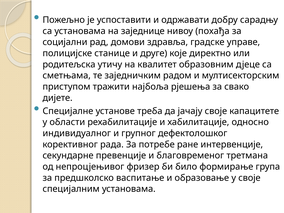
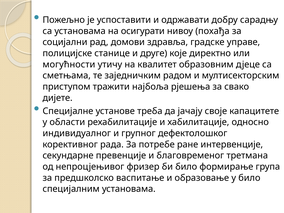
заједнице: заједнице -> осигурати
родитељска: родитељска -> могућности
у своје: своје -> било
